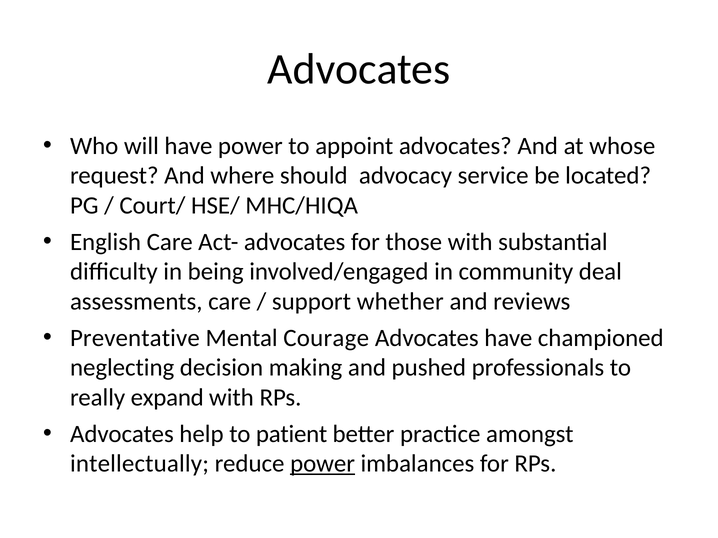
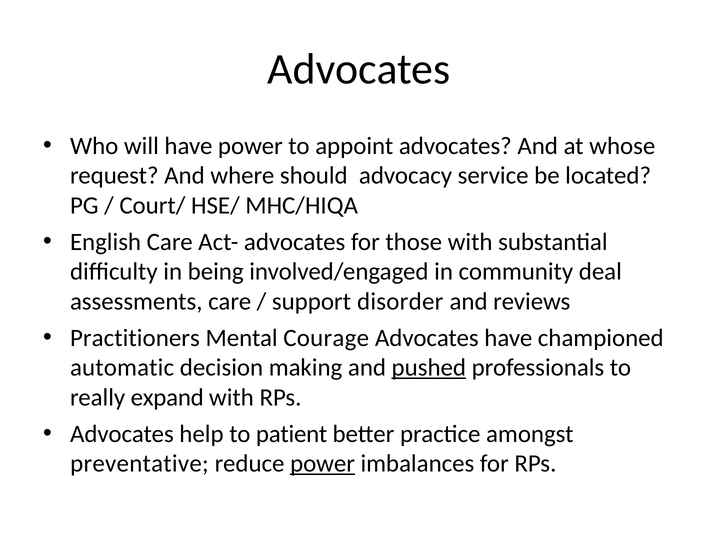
whether: whether -> disorder
Preventative: Preventative -> Practitioners
neglecting: neglecting -> automatic
pushed underline: none -> present
intellectually: intellectually -> preventative
